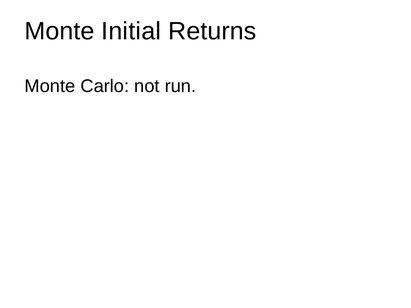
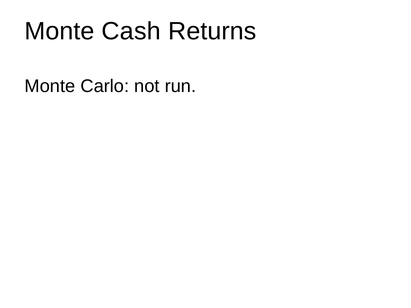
Initial: Initial -> Cash
